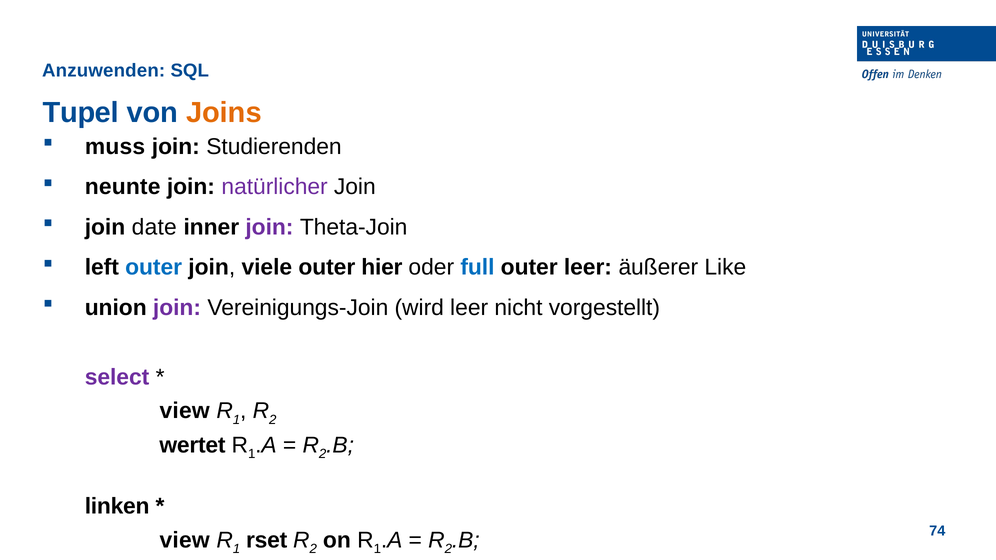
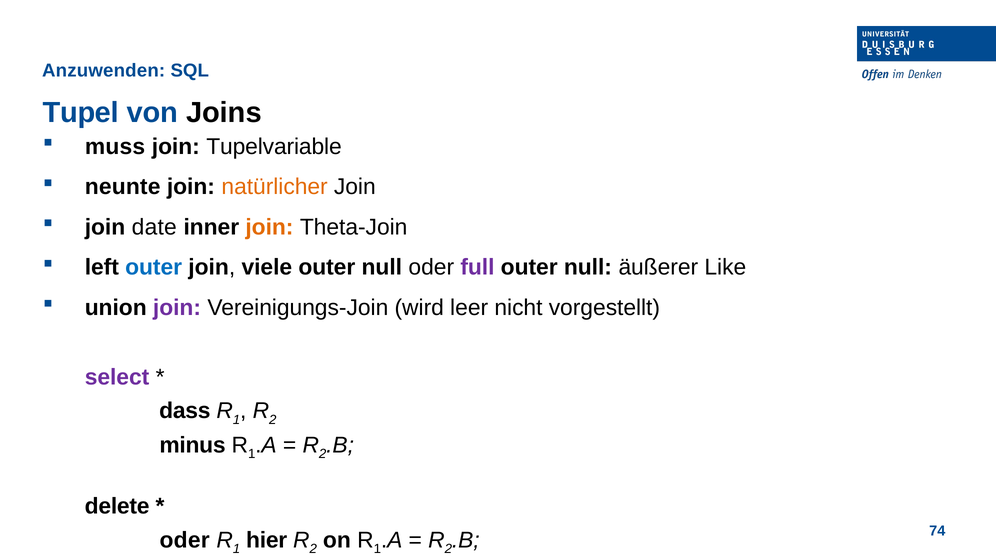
Joins colour: orange -> black
Studierenden: Studierenden -> Tupelvariable
natürlicher colour: purple -> orange
join at (269, 227) colour: purple -> orange
hier at (382, 267): hier -> null
full colour: blue -> purple
leer at (588, 267): leer -> null
view at (185, 411): view -> dass
wertet: wertet -> minus
linken: linken -> delete
view at (185, 540): view -> oder
rset: rset -> hier
